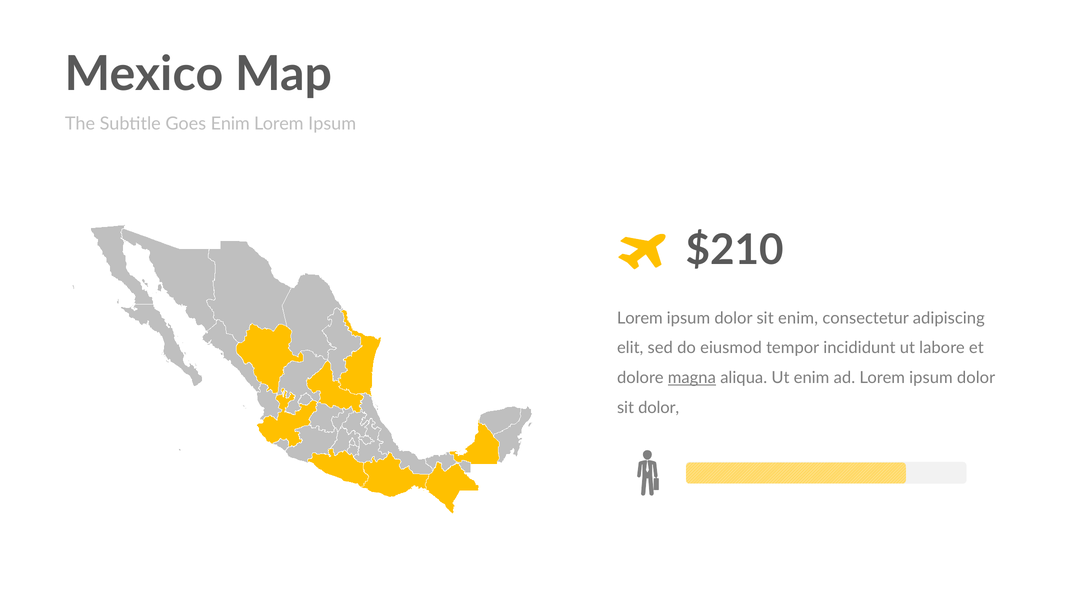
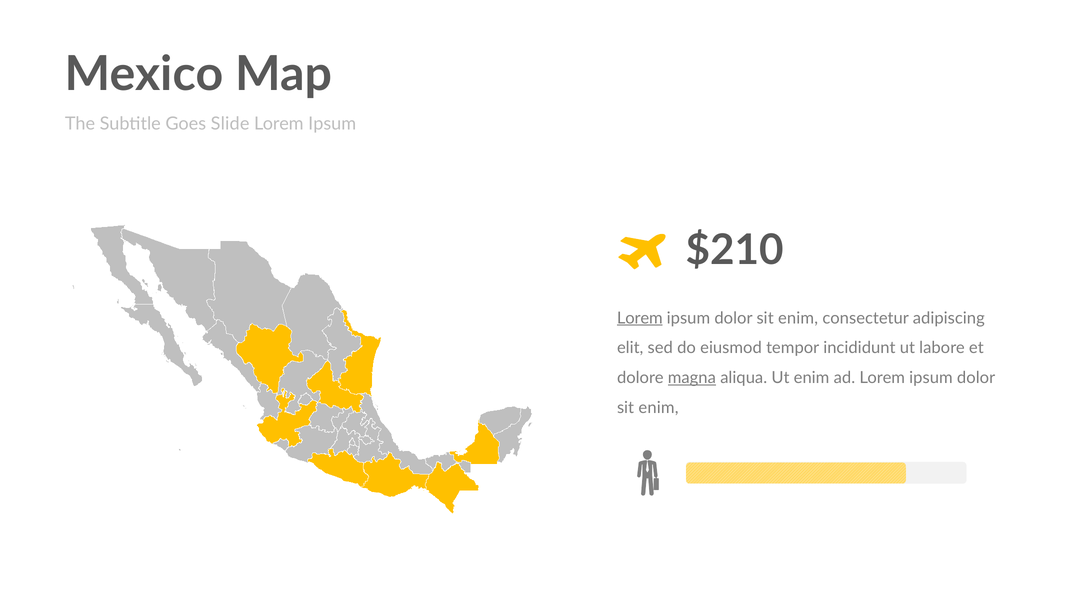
Goes Enim: Enim -> Slide
Lorem at (640, 318) underline: none -> present
dolor at (659, 408): dolor -> enim
